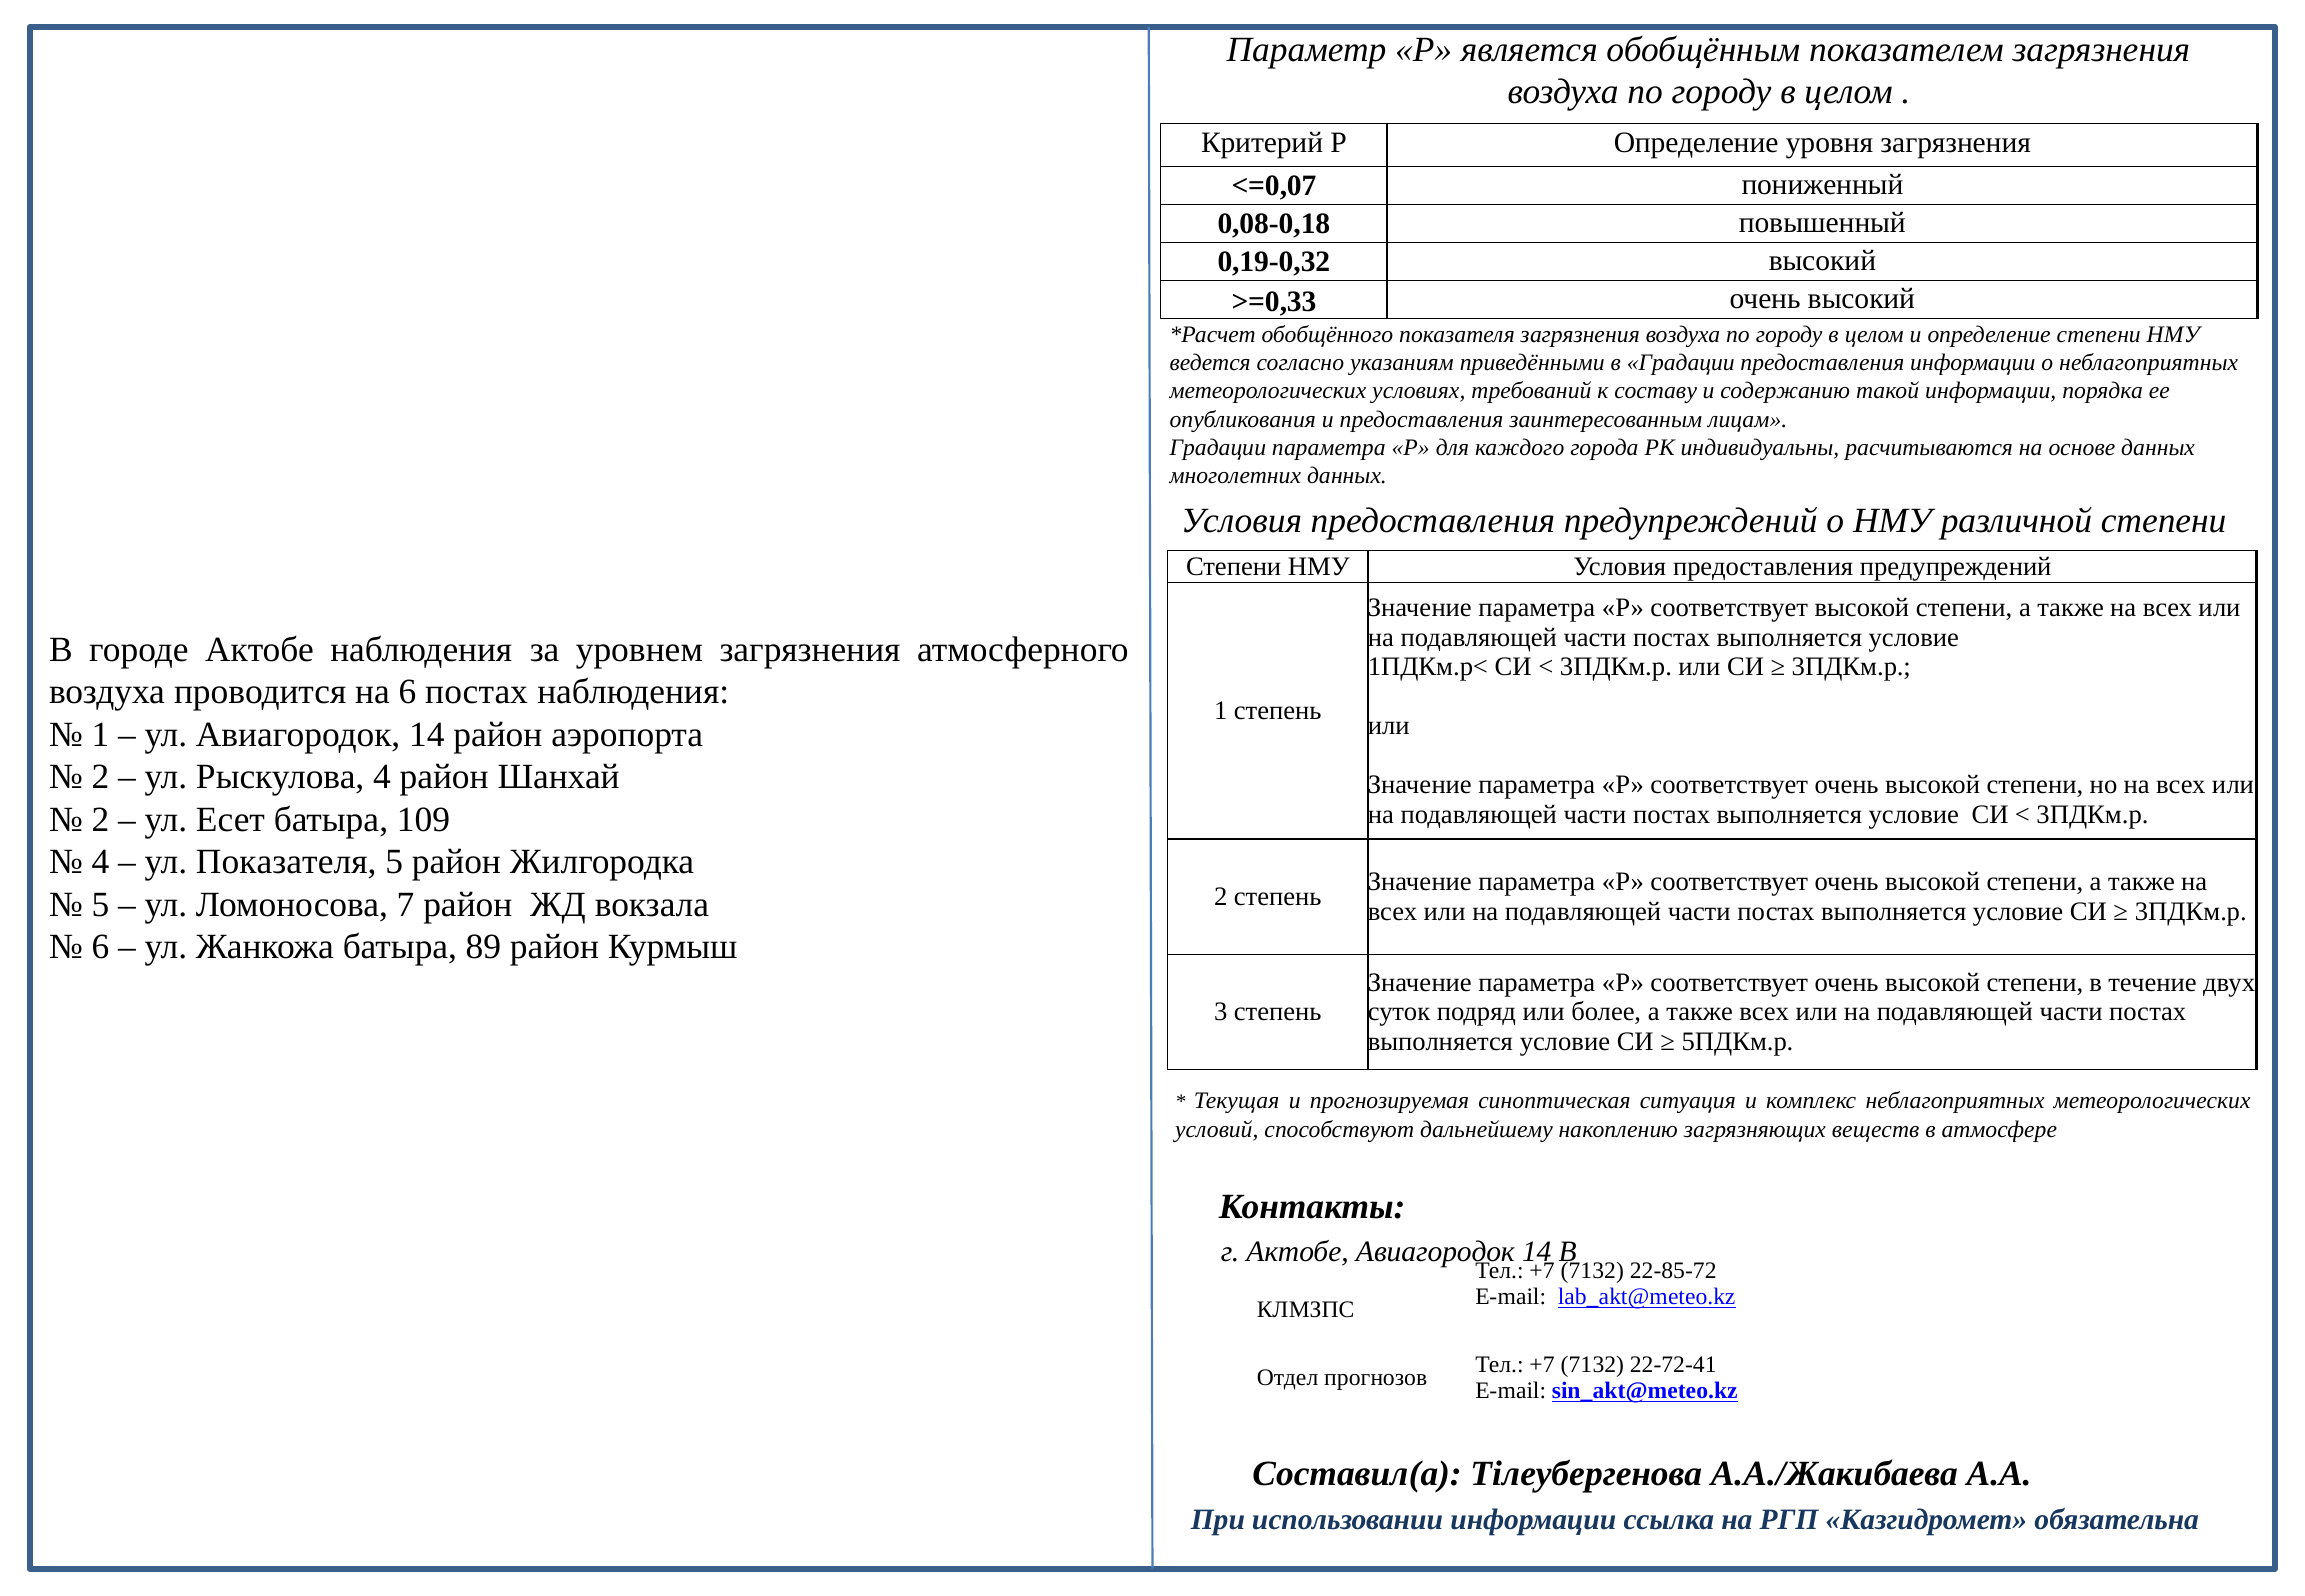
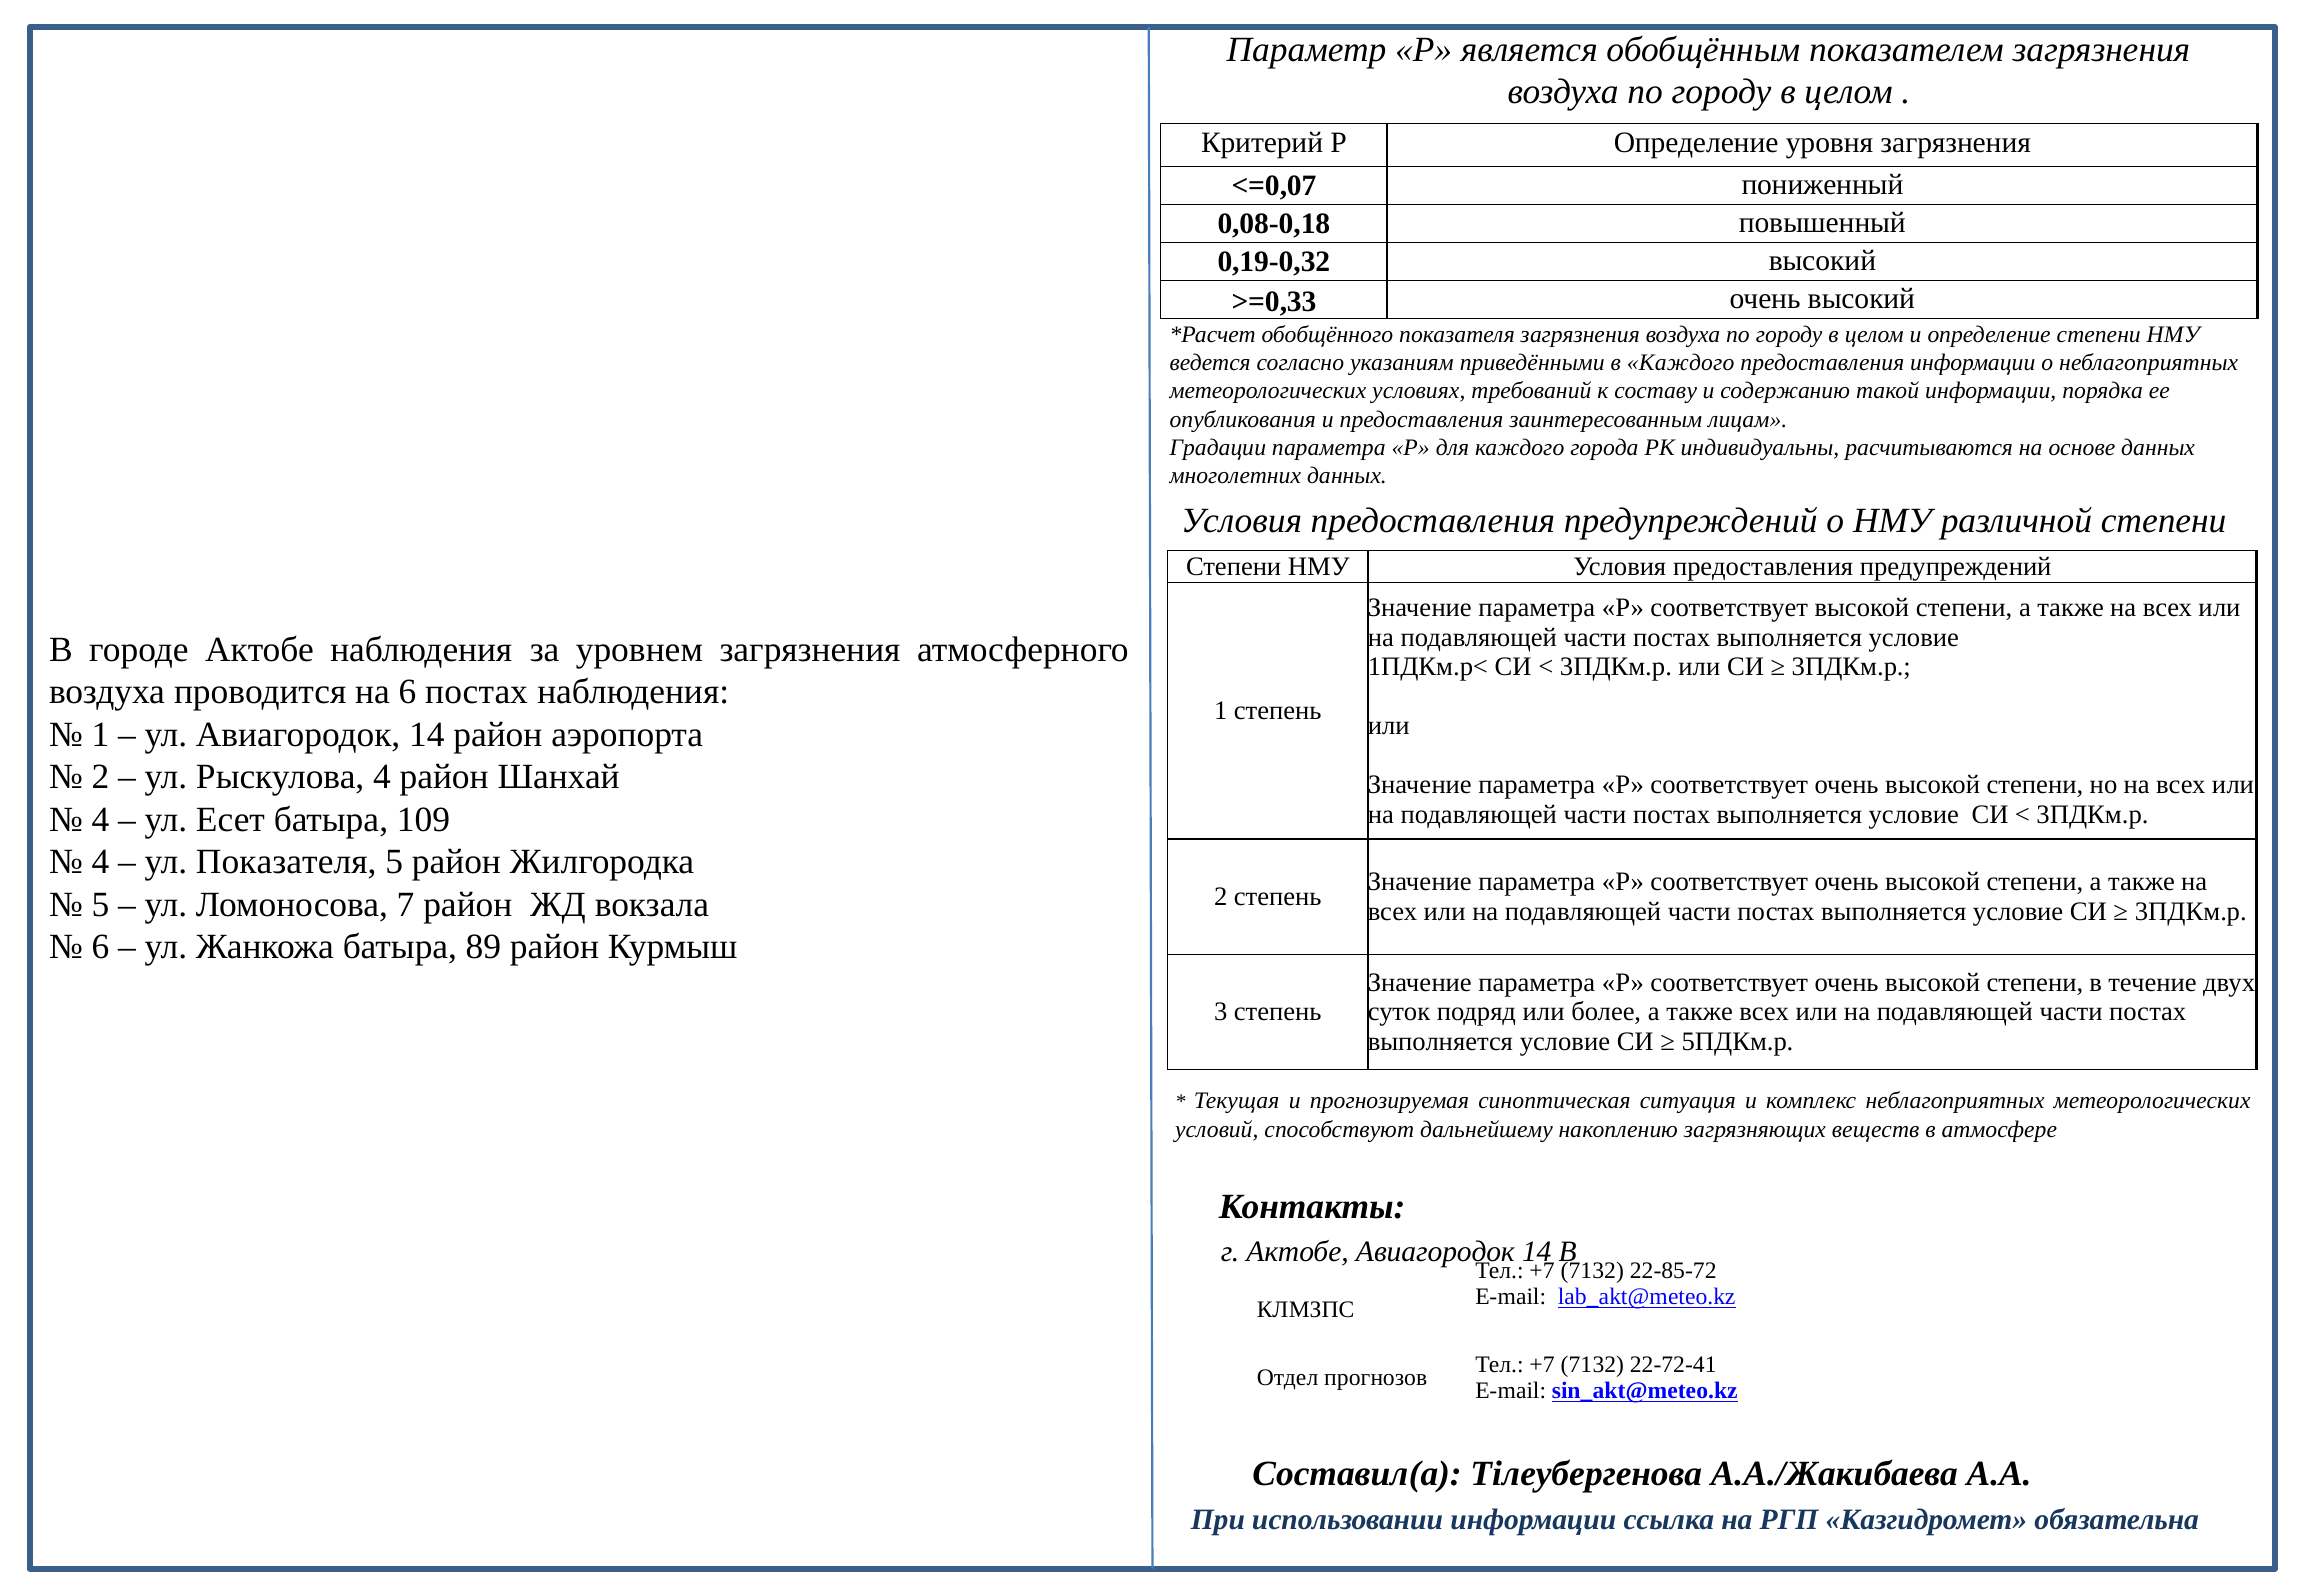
в Градации: Градации -> Каждого
2 at (100, 819): 2 -> 4
